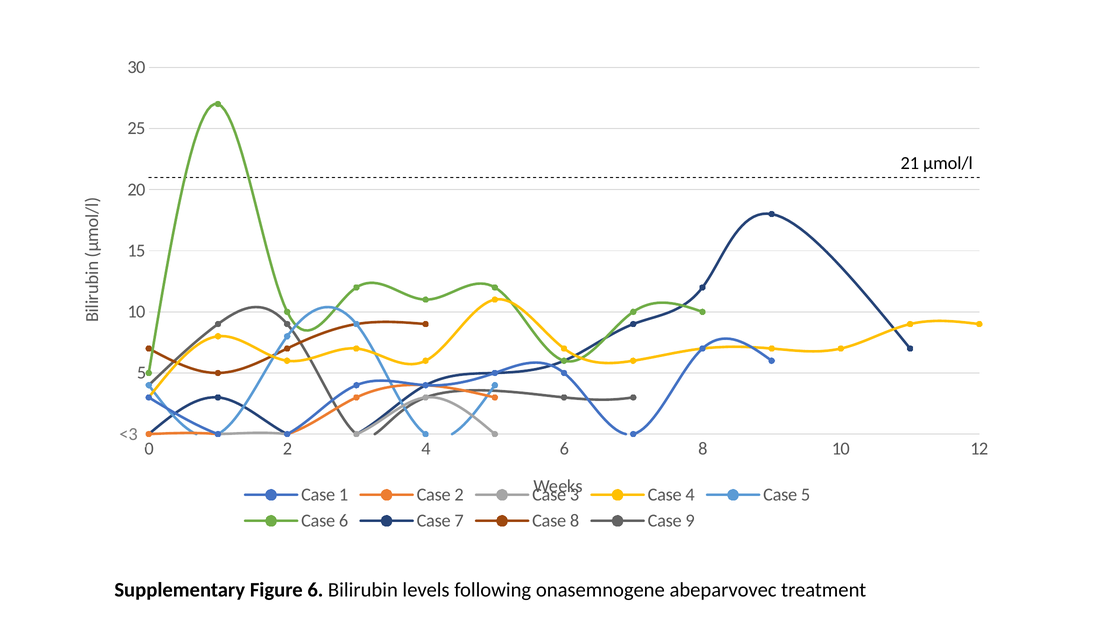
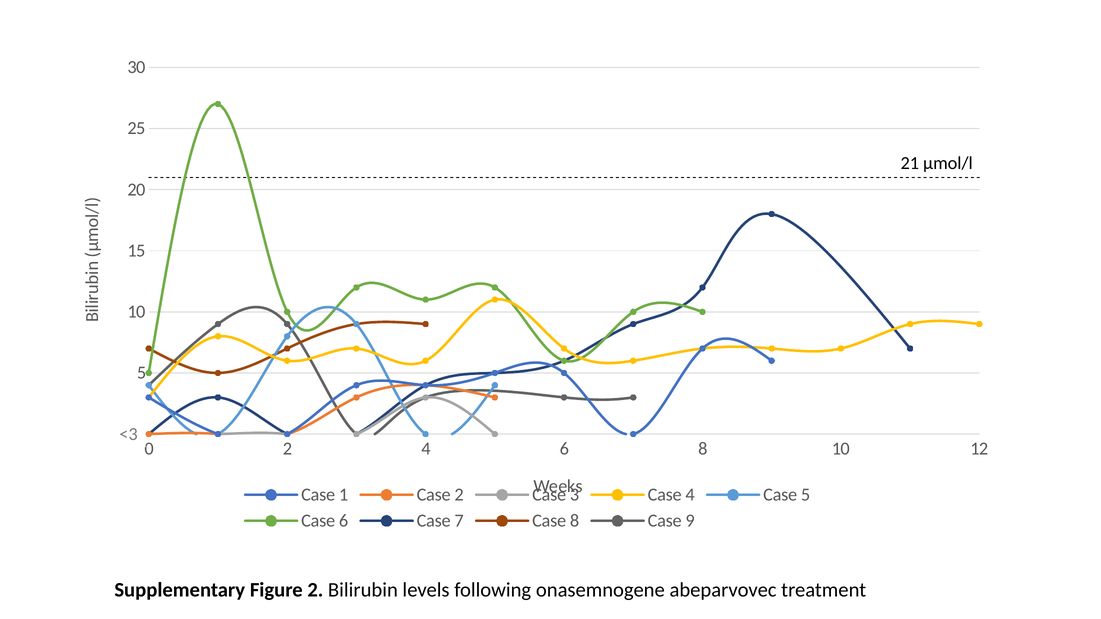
Figure 6: 6 -> 2
